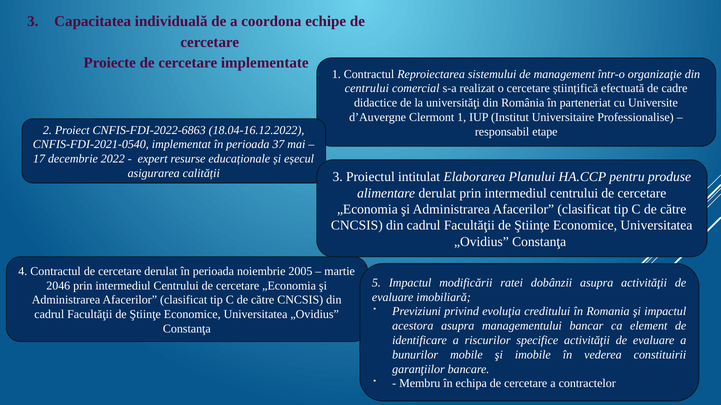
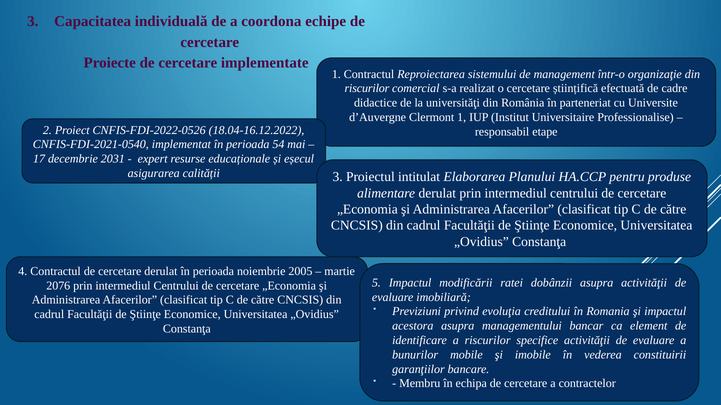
centrului at (367, 89): centrului -> riscurilor
CNFIS-FDI-2022-6863: CNFIS-FDI-2022-6863 -> CNFIS-FDI-2022-0526
37: 37 -> 54
2022: 2022 -> 2031
2046: 2046 -> 2076
